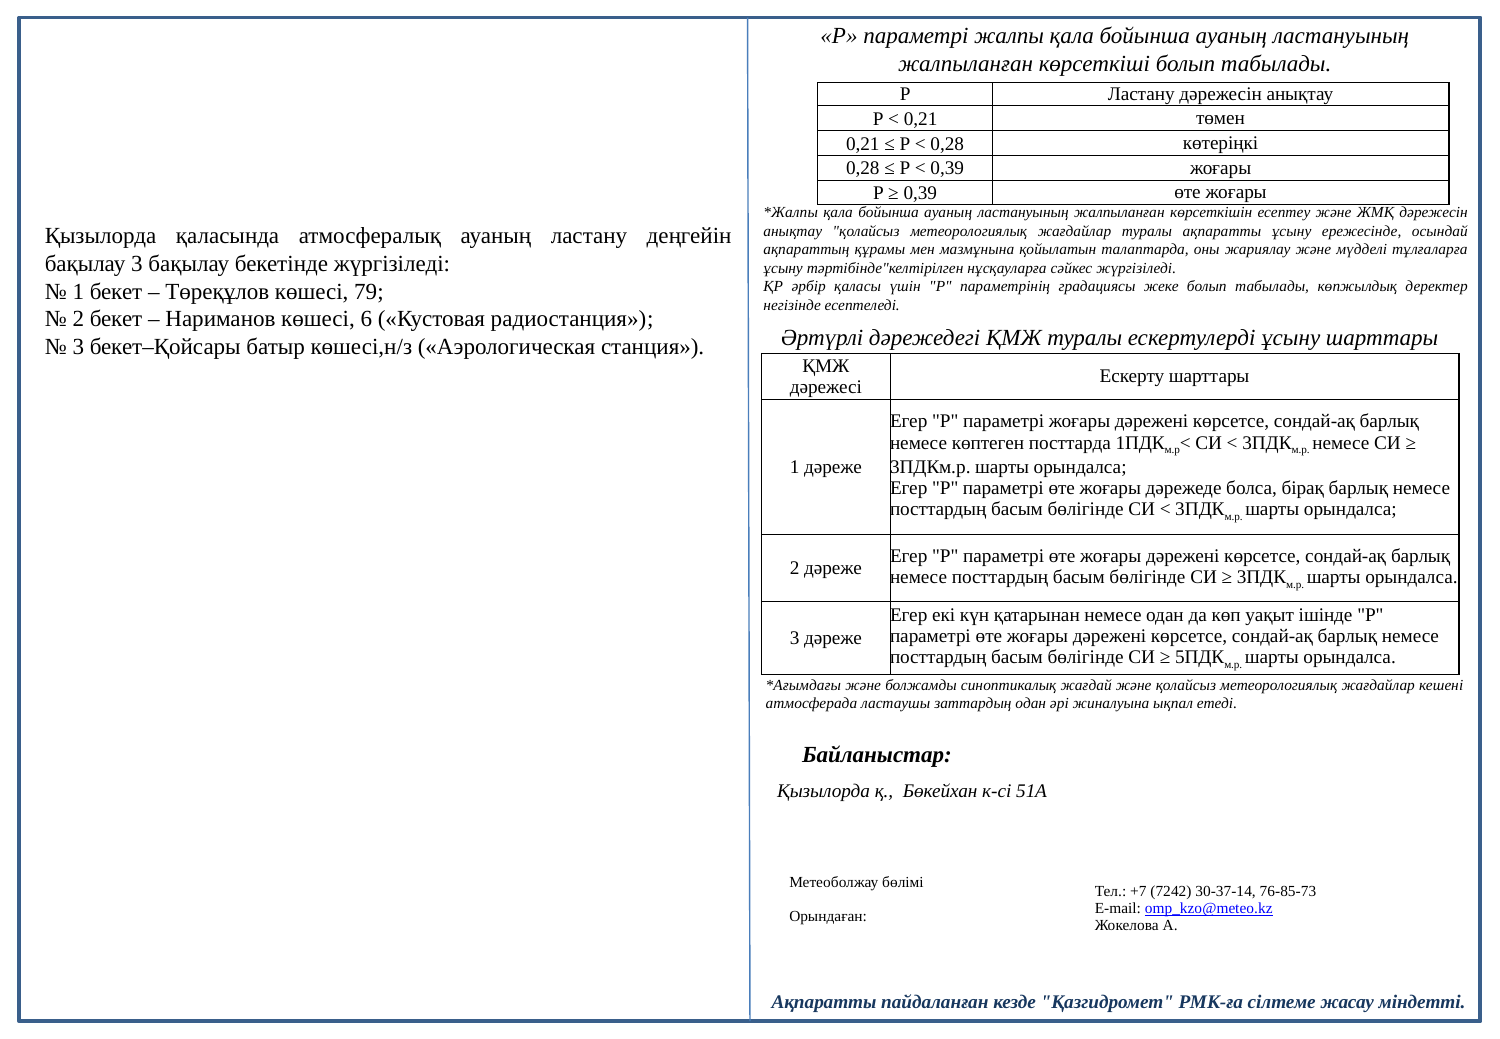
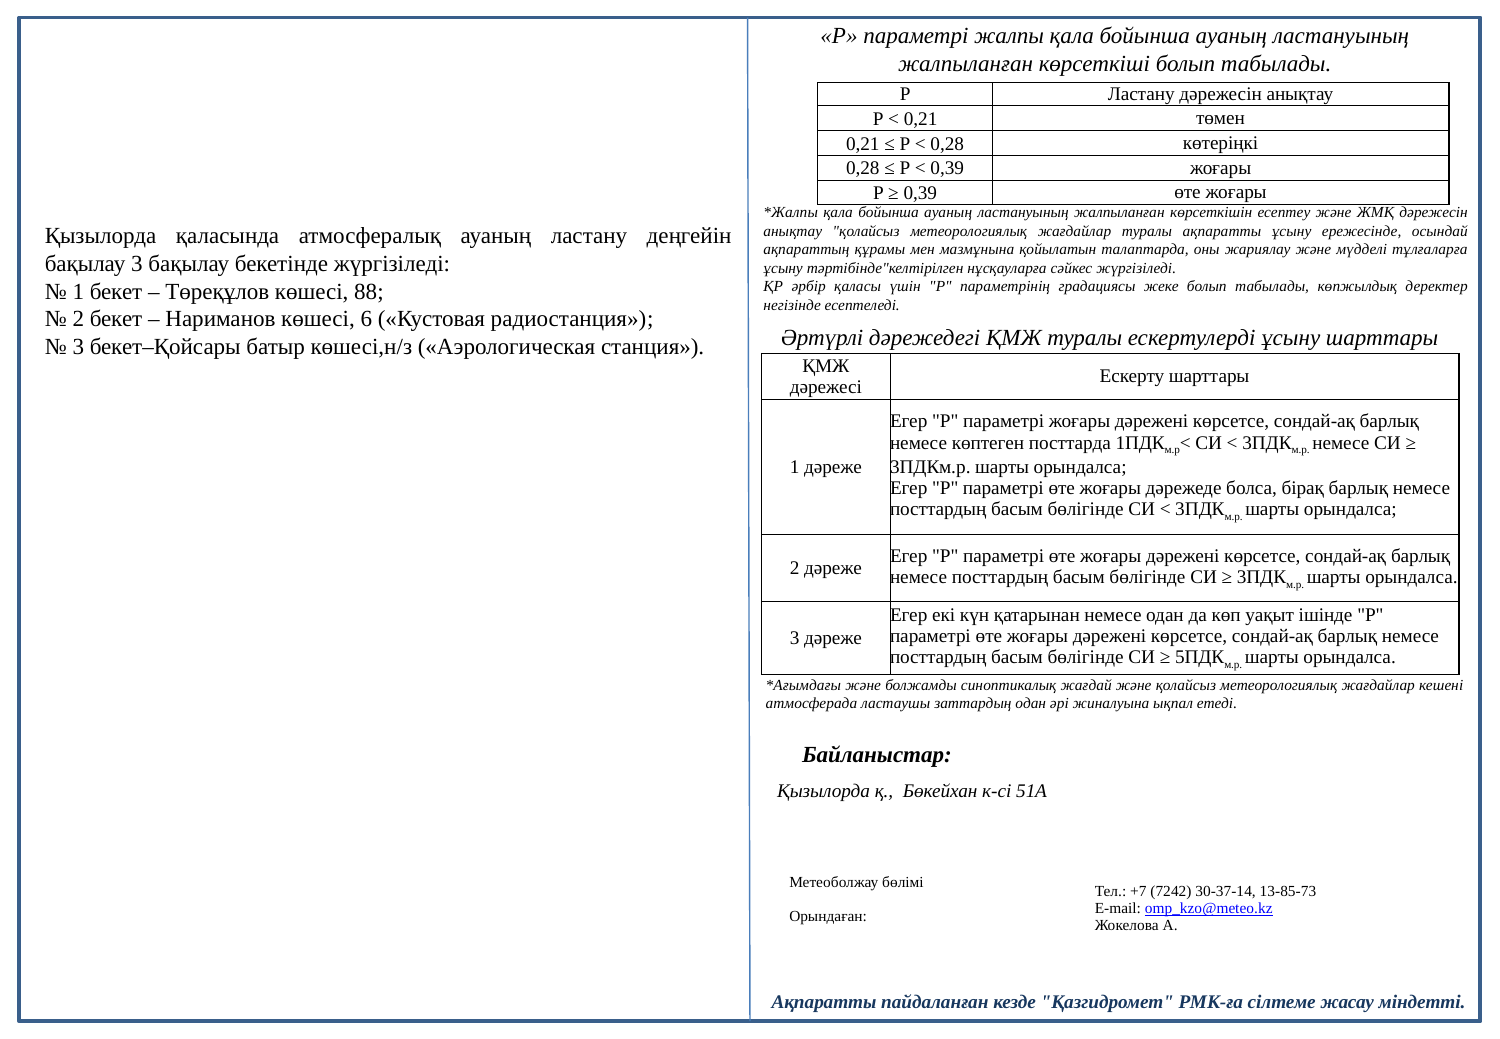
79: 79 -> 88
76-85-73: 76-85-73 -> 13-85-73
